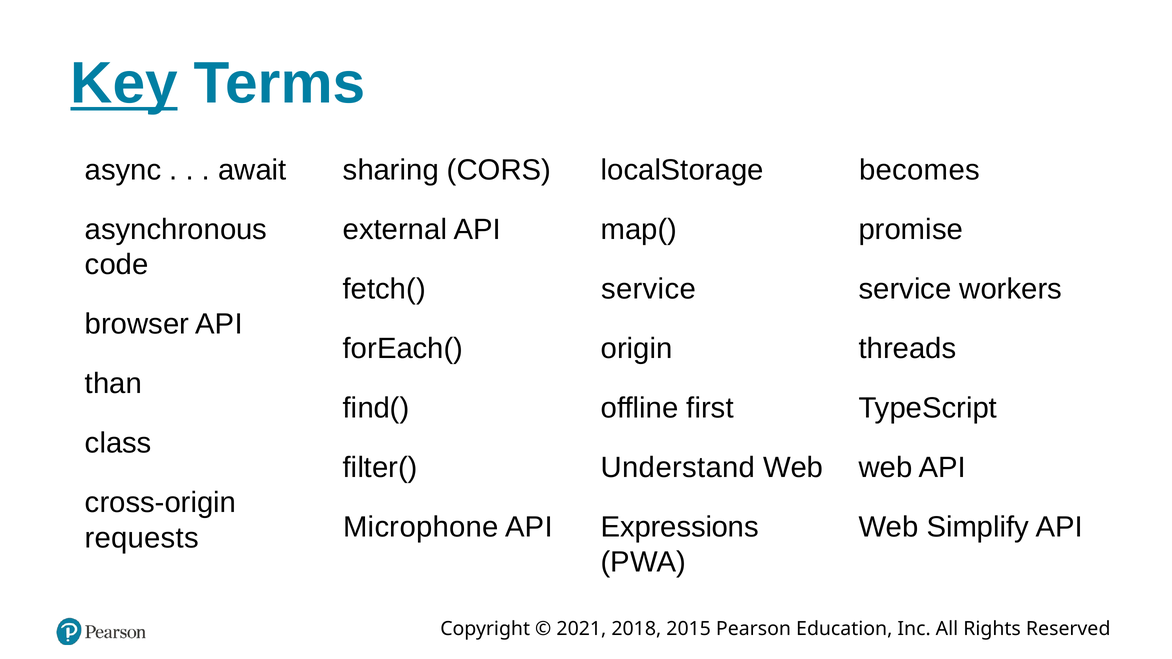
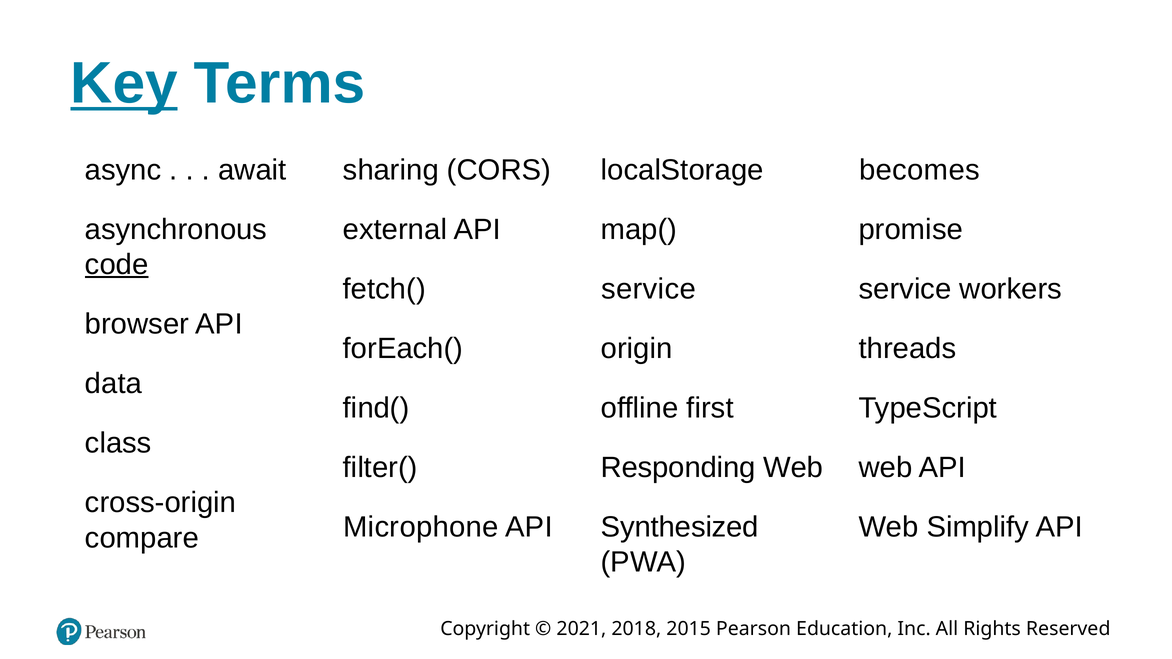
code underline: none -> present
than: than -> data
Understand: Understand -> Responding
Expressions: Expressions -> Synthesized
requests: requests -> compare
